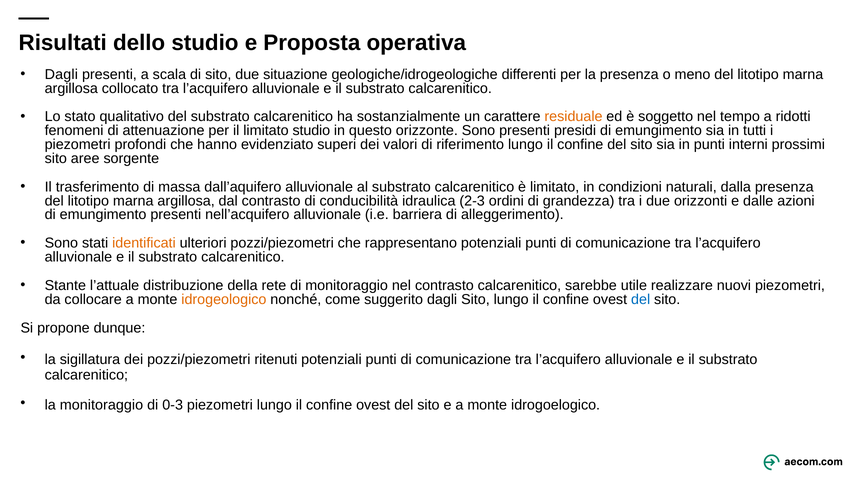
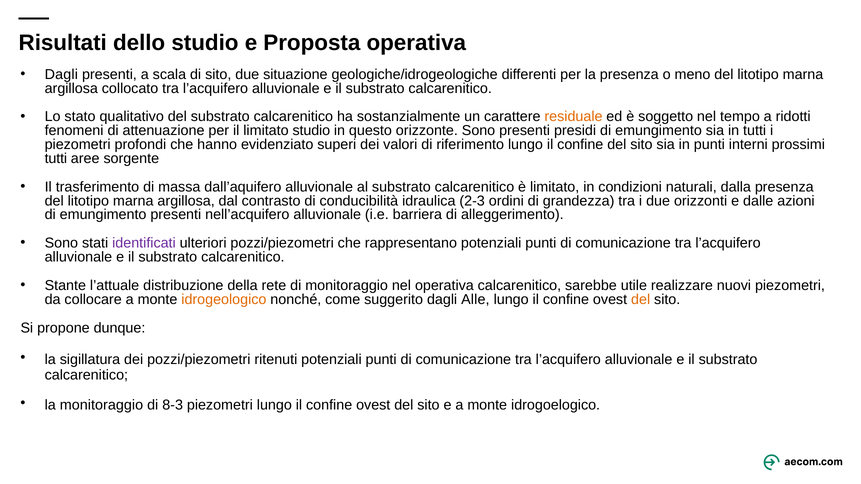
sito at (56, 159): sito -> tutti
identificati colour: orange -> purple
nel contrasto: contrasto -> operativa
dagli Sito: Sito -> Alle
del at (641, 300) colour: blue -> orange
0-3: 0-3 -> 8-3
